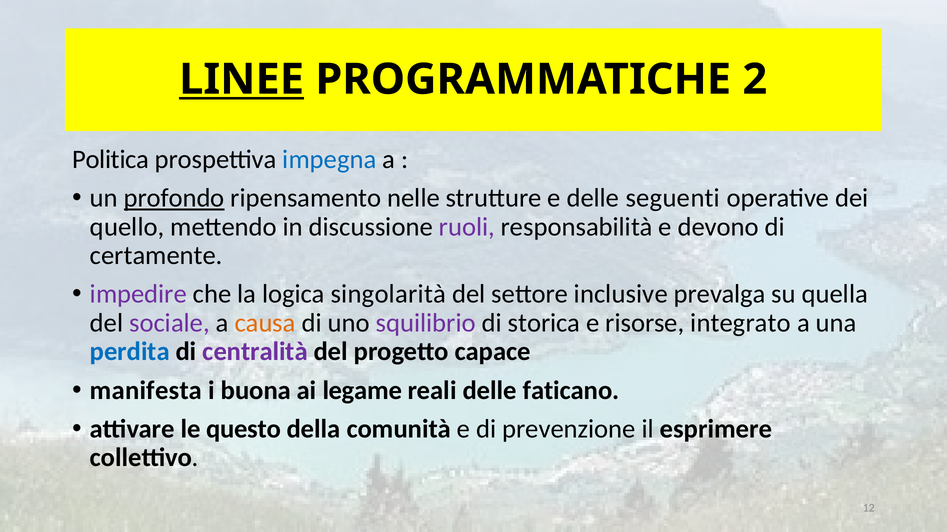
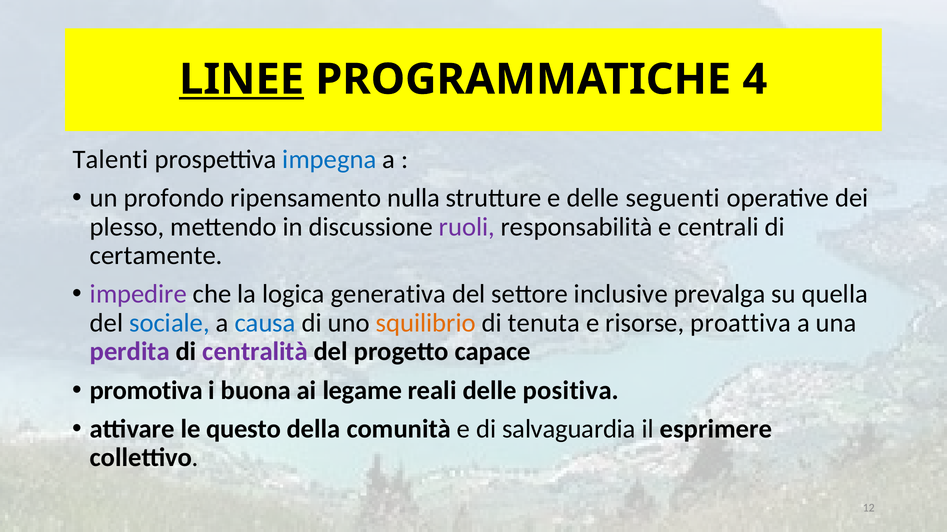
2: 2 -> 4
Politica: Politica -> Talenti
profondo underline: present -> none
nelle: nelle -> nulla
quello: quello -> plesso
devono: devono -> centrali
singolarità: singolarità -> generativa
sociale colour: purple -> blue
causa colour: orange -> blue
squilibrio colour: purple -> orange
storica: storica -> tenuta
integrato: integrato -> proattiva
perdita colour: blue -> purple
manifesta: manifesta -> promotiva
faticano: faticano -> positiva
prevenzione: prevenzione -> salvaguardia
